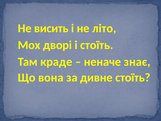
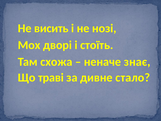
літо: літо -> нозі
краде: краде -> схожа
вона: вона -> траві
дивне стоїть: стоїть -> стало
